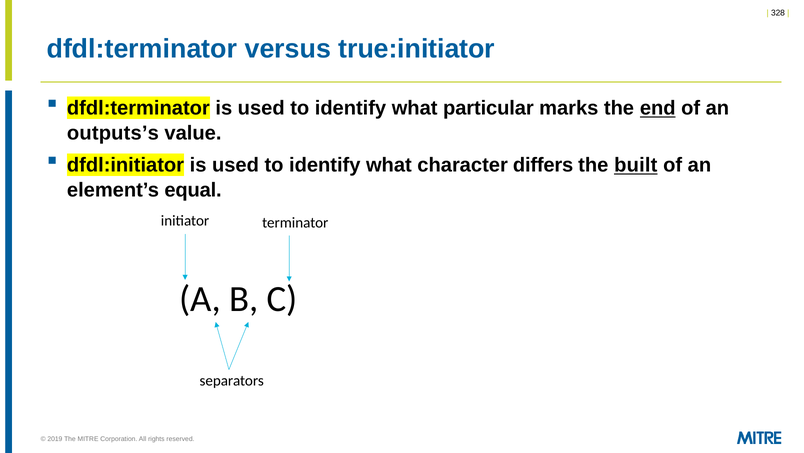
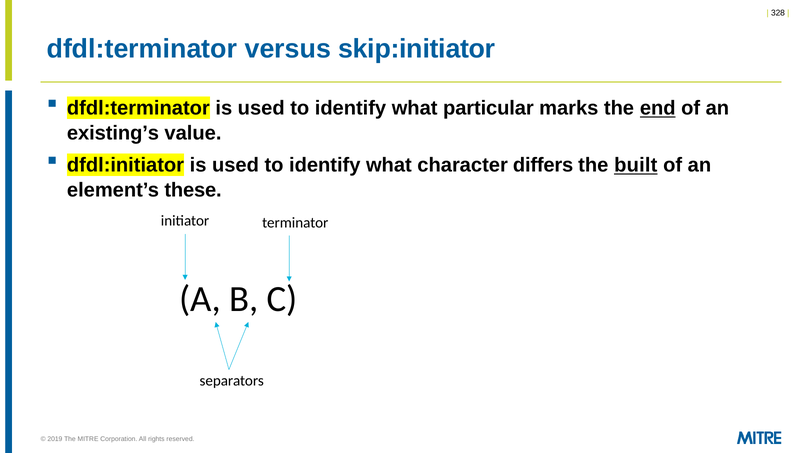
true:initiator: true:initiator -> skip:initiator
outputs’s: outputs’s -> existing’s
equal: equal -> these
